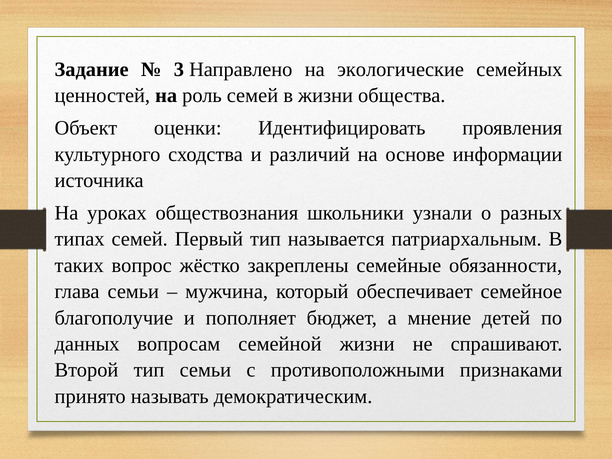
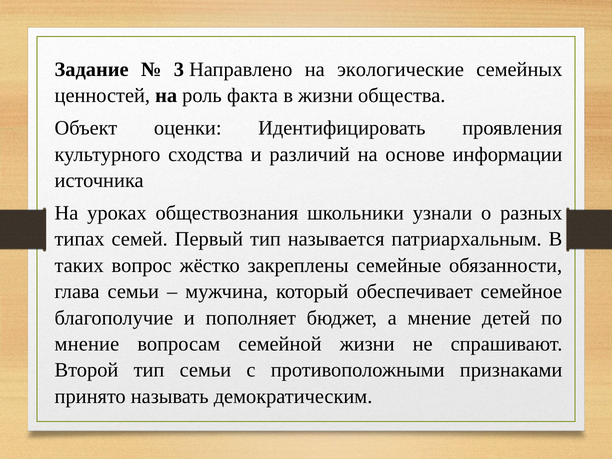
роль семей: семей -> факта
данных at (87, 344): данных -> мнение
